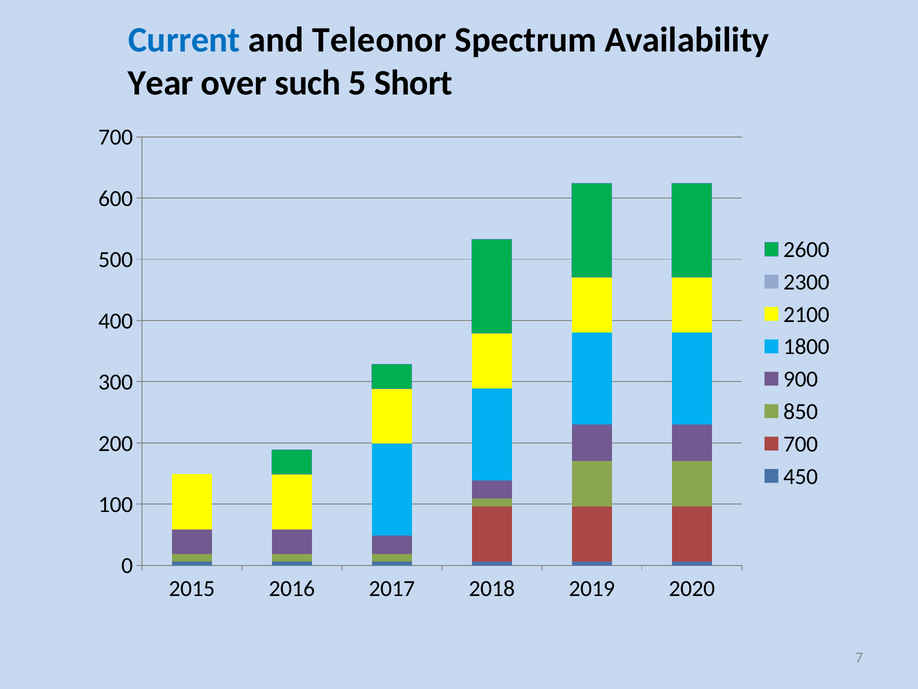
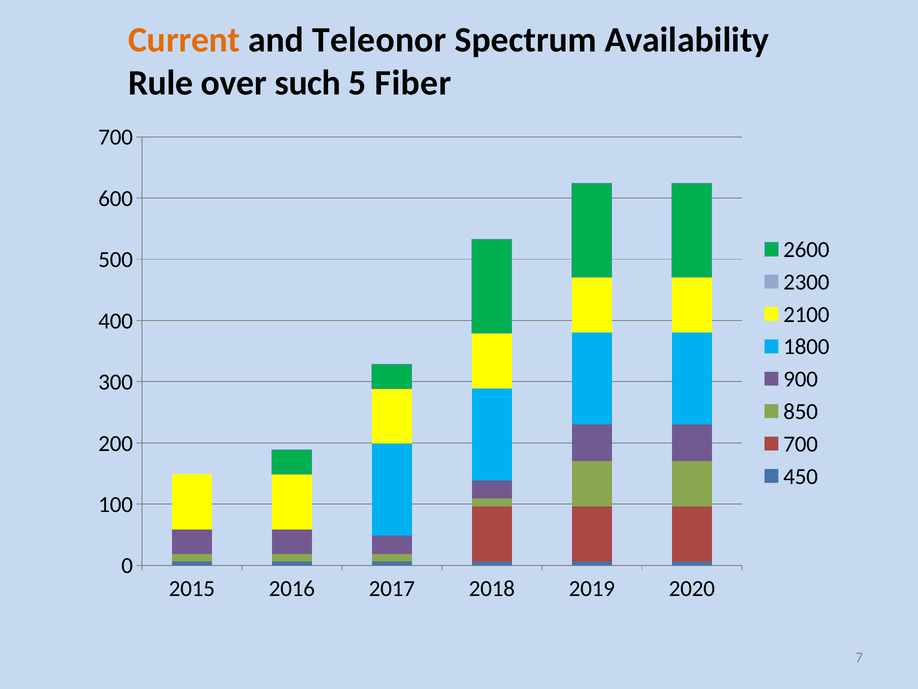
Current colour: blue -> orange
Year: Year -> Rule
Short: Short -> Fiber
